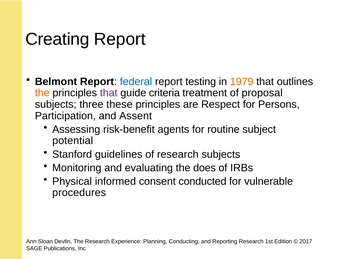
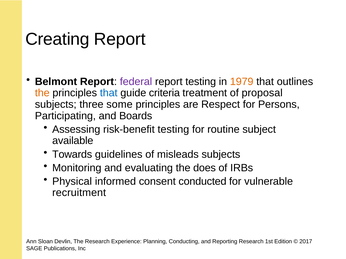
federal colour: blue -> purple
that at (109, 93) colour: purple -> blue
these: these -> some
Participation: Participation -> Participating
Assent: Assent -> Boards
risk-benefit agents: agents -> testing
potential: potential -> available
Stanford: Stanford -> Towards
of research: research -> misleads
procedures: procedures -> recruitment
